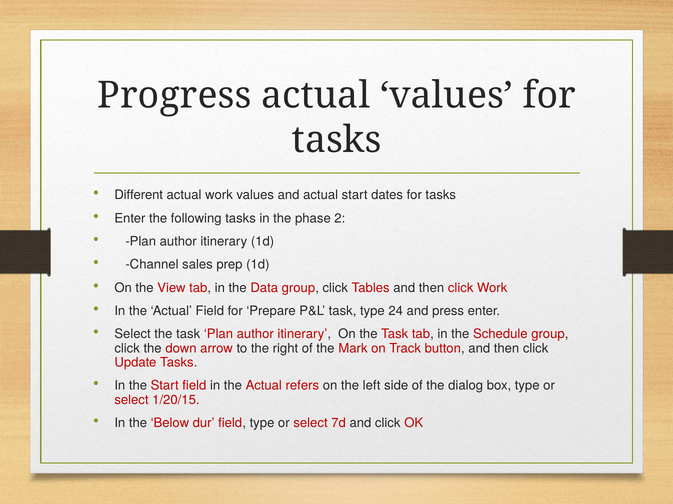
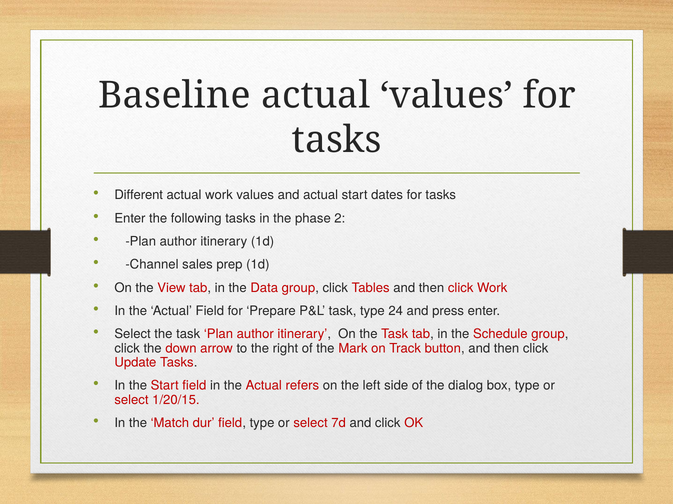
Progress: Progress -> Baseline
Below: Below -> Match
